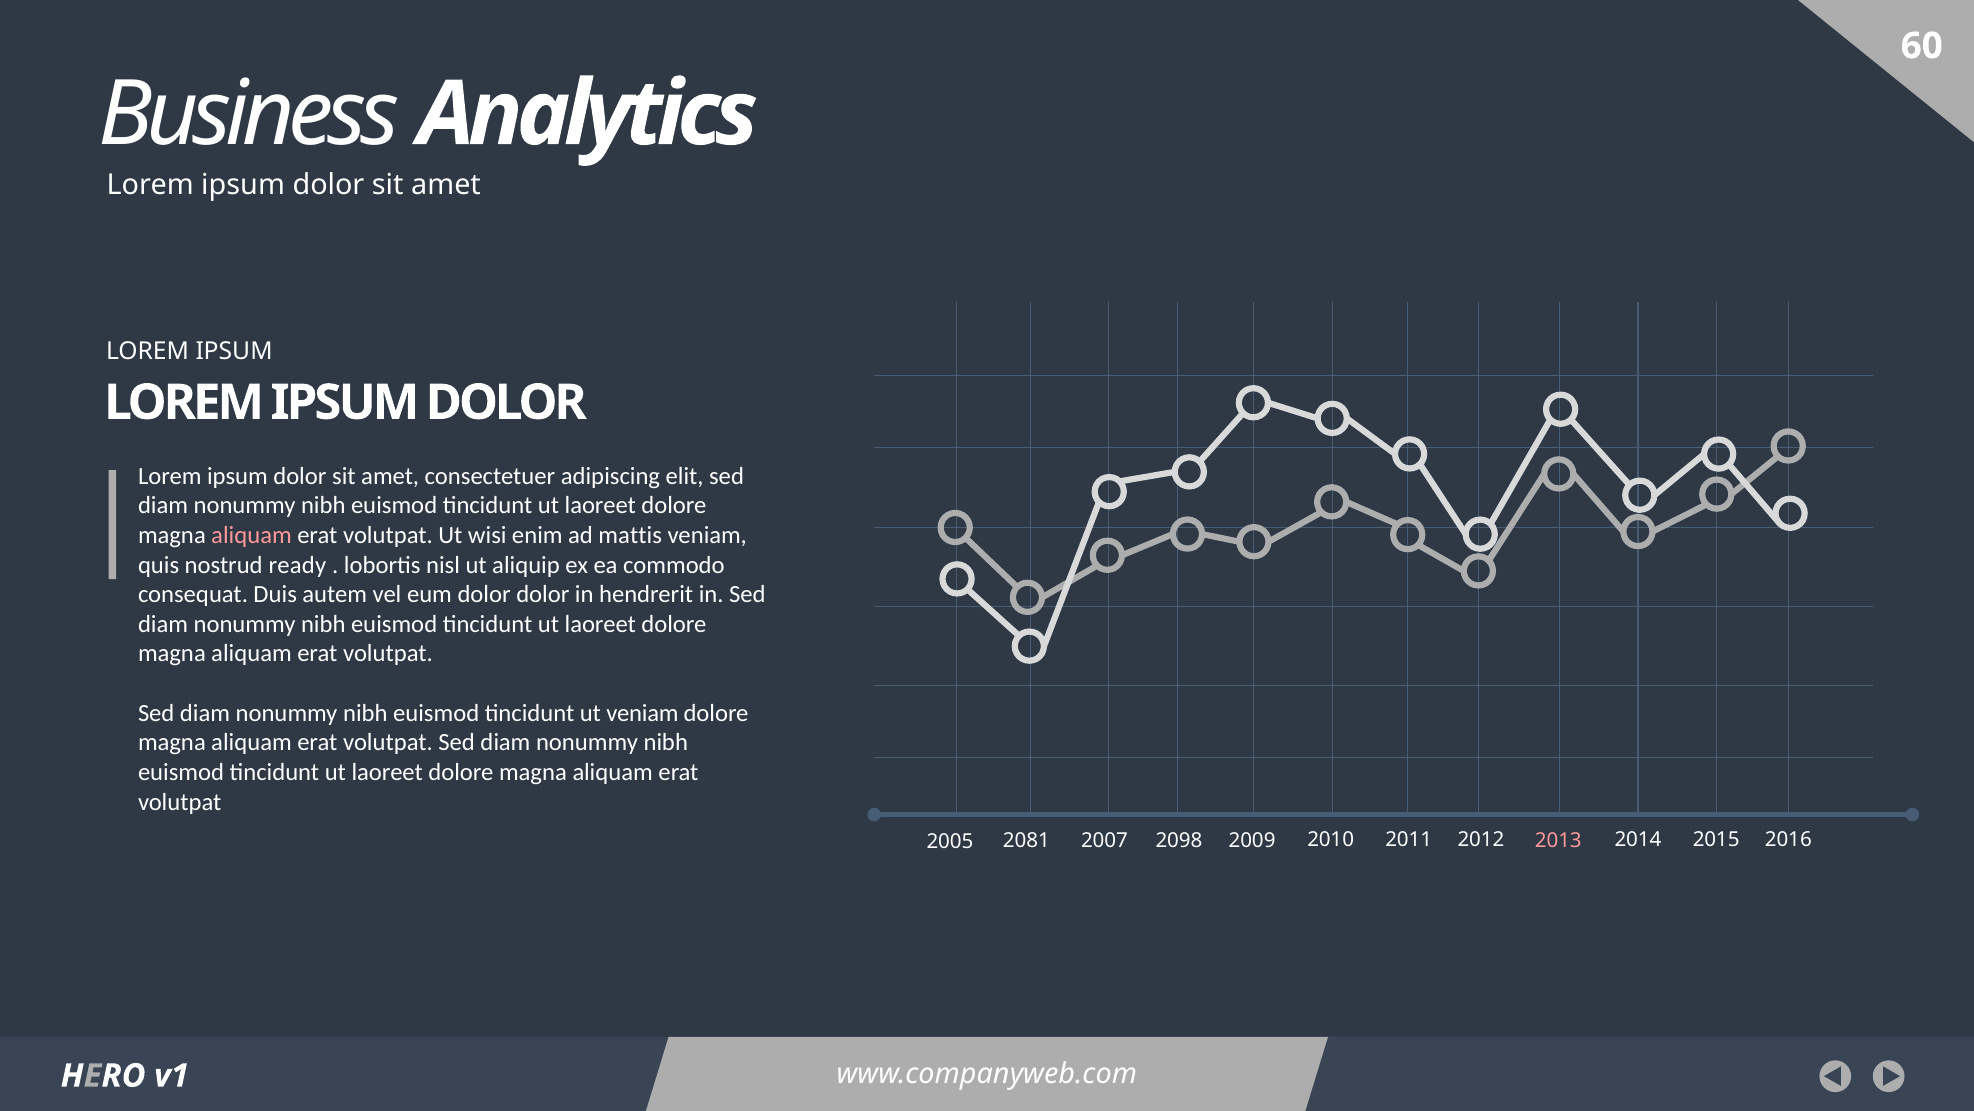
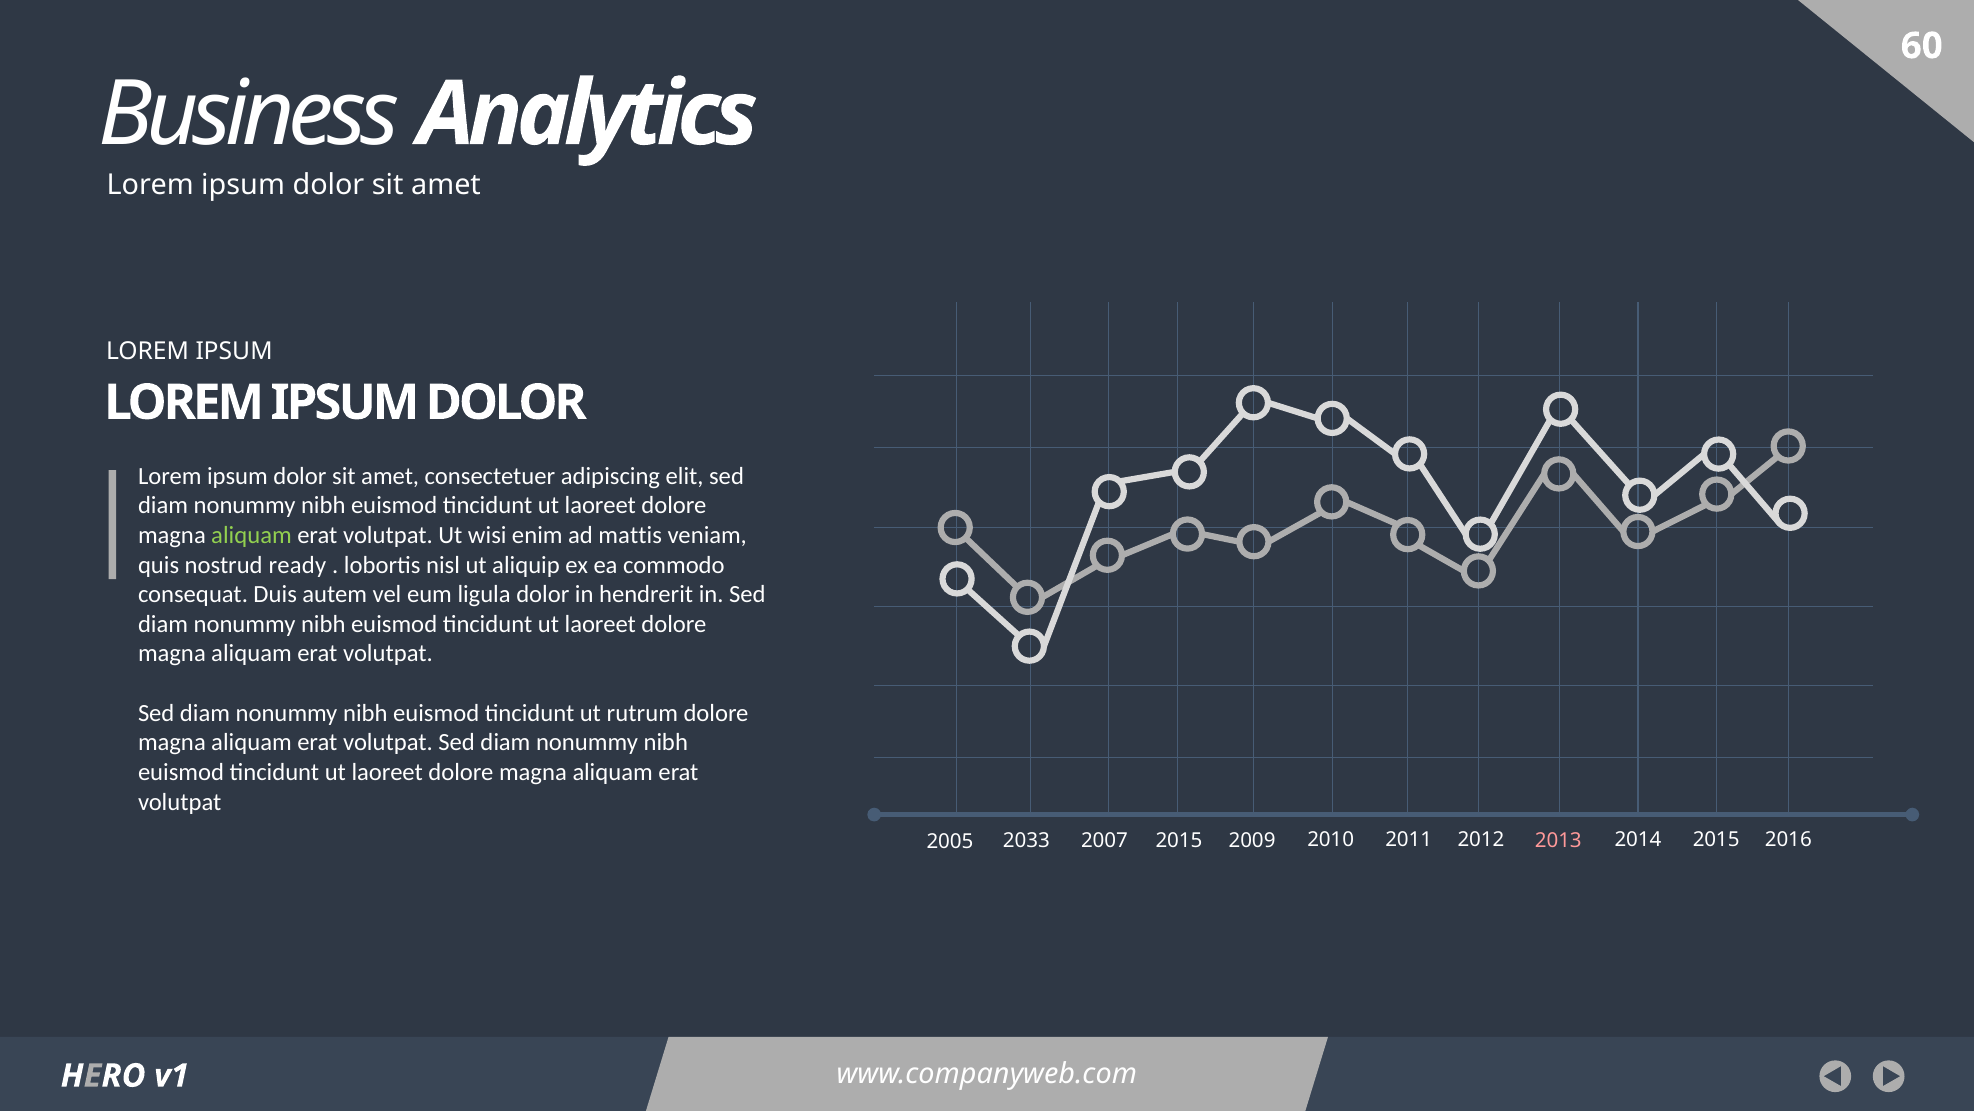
aliquam at (251, 535) colour: pink -> light green
eum dolor: dolor -> ligula
ut veniam: veniam -> rutrum
2098 at (1179, 840): 2098 -> 2015
2081: 2081 -> 2033
